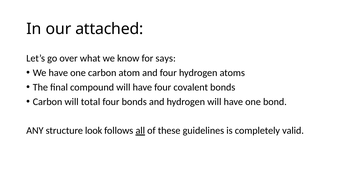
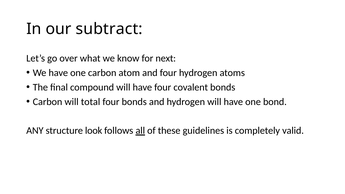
attached: attached -> subtract
says: says -> next
